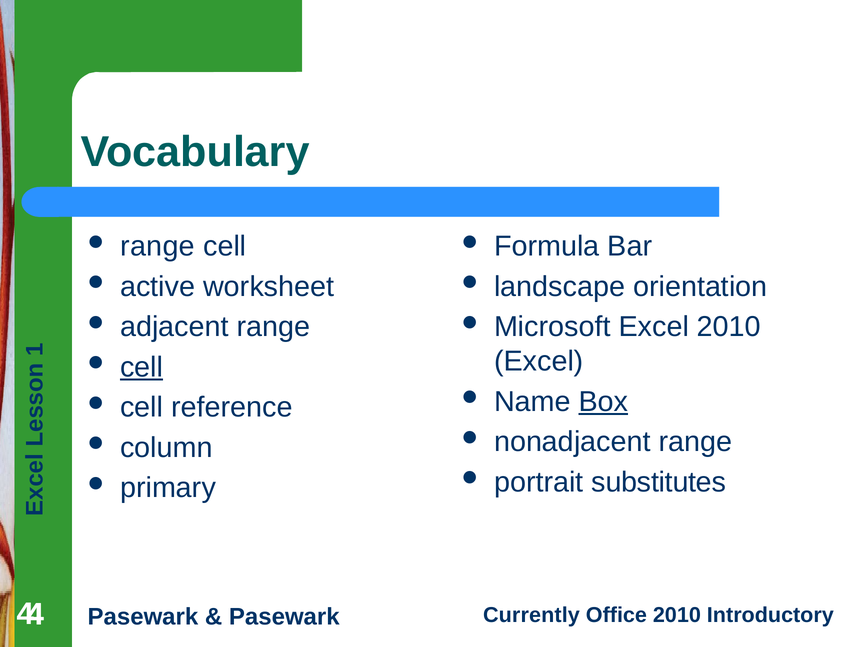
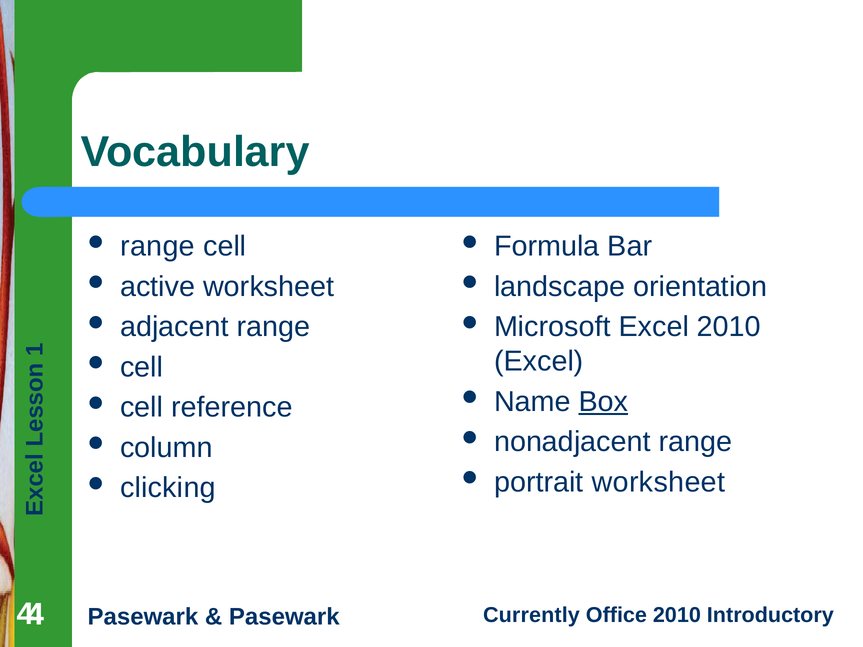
cell at (142, 367) underline: present -> none
portrait substitutes: substitutes -> worksheet
primary: primary -> clicking
